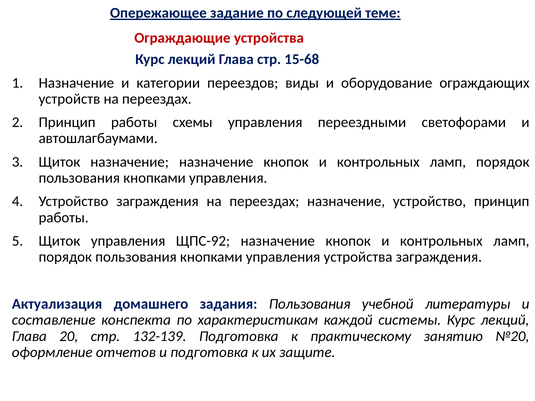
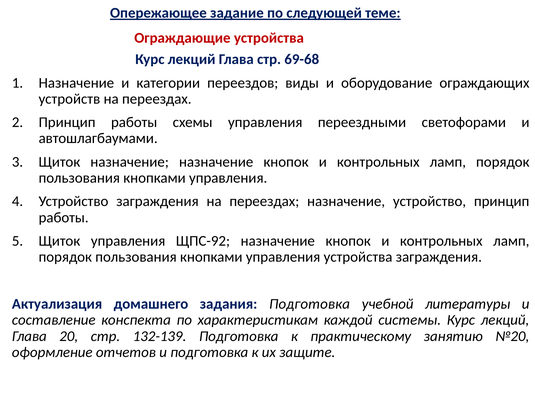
15-68: 15-68 -> 69-68
задания Пользования: Пользования -> Подготовка
